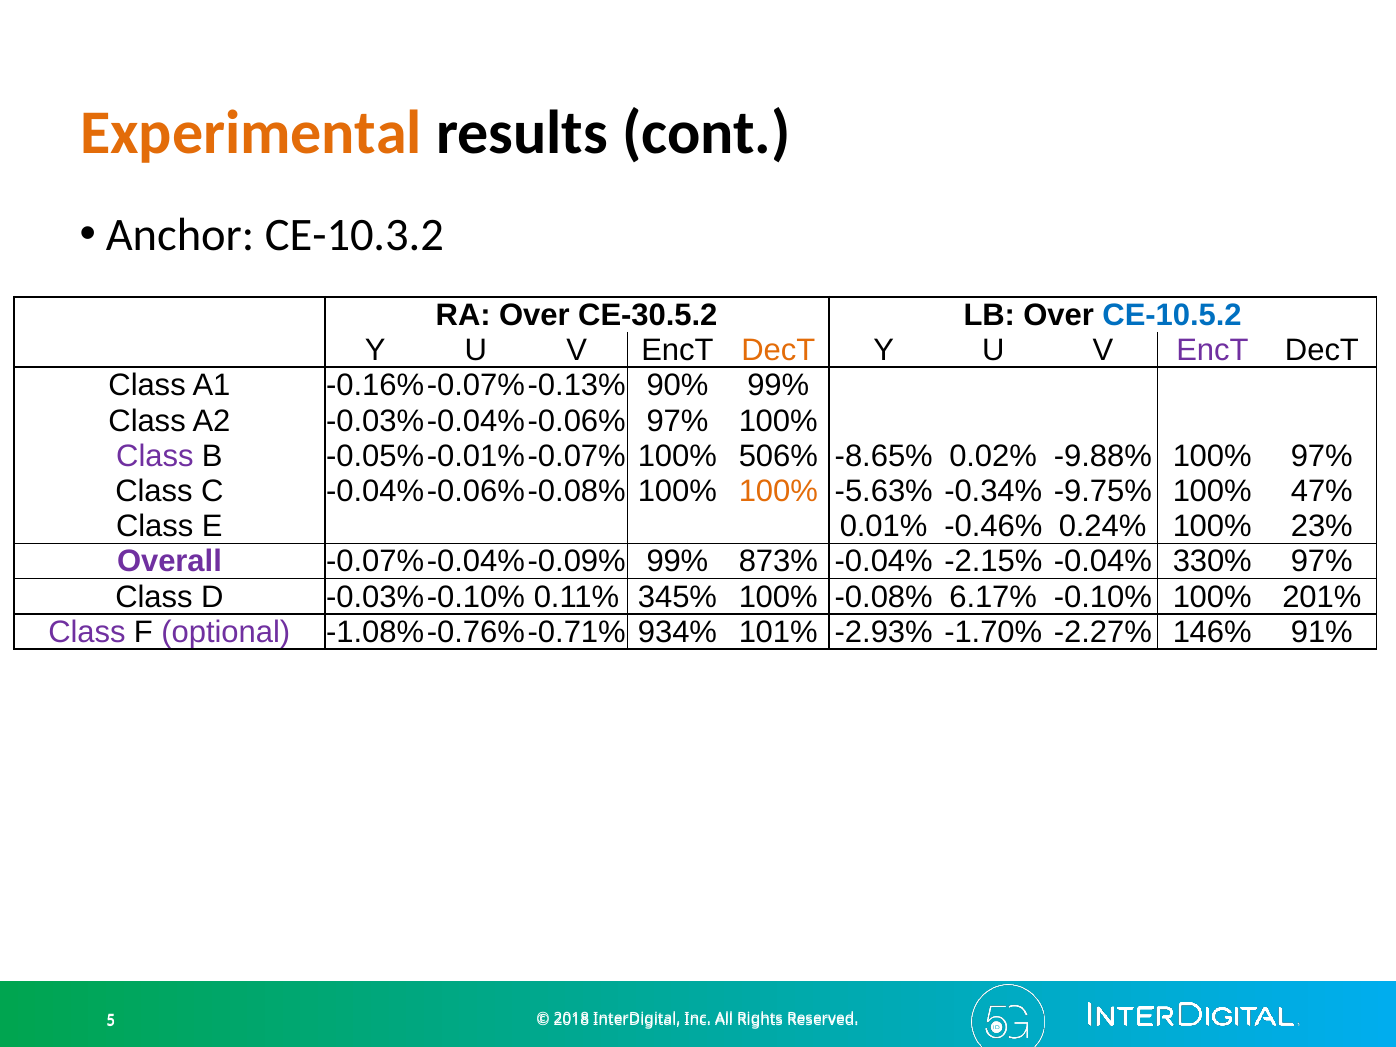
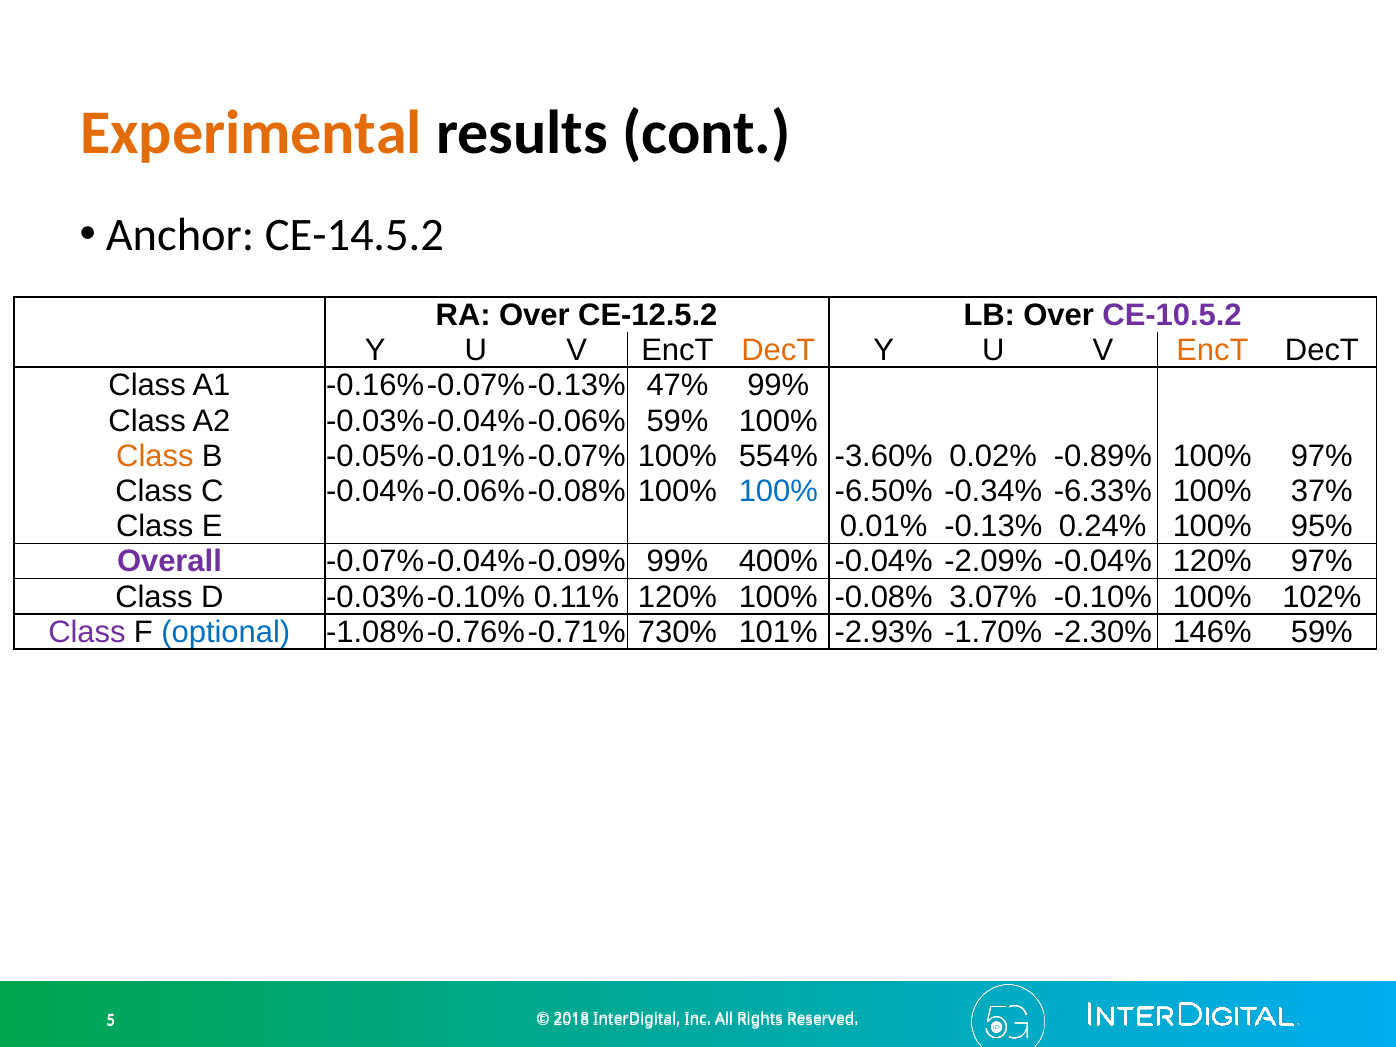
CE-10.3.2: CE-10.3.2 -> CE-14.5.2
CE-30.5.2: CE-30.5.2 -> CE-12.5.2
CE-10.5.2 colour: blue -> purple
EncT at (1212, 350) colour: purple -> orange
90%: 90% -> 47%
97% at (677, 421): 97% -> 59%
Class at (155, 456) colour: purple -> orange
506%: 506% -> 554%
-8.65%: -8.65% -> -3.60%
-9.88%: -9.88% -> -0.89%
100% at (778, 491) colour: orange -> blue
-5.63%: -5.63% -> -6.50%
-9.75%: -9.75% -> -6.33%
47%: 47% -> 37%
-0.46%: -0.46% -> -0.13%
23%: 23% -> 95%
873%: 873% -> 400%
-2.15%: -2.15% -> -2.09%
-0.04% 330%: 330% -> 120%
0.11% 345%: 345% -> 120%
6.17%: 6.17% -> 3.07%
201%: 201% -> 102%
optional colour: purple -> blue
934%: 934% -> 730%
-2.27%: -2.27% -> -2.30%
146% 91%: 91% -> 59%
